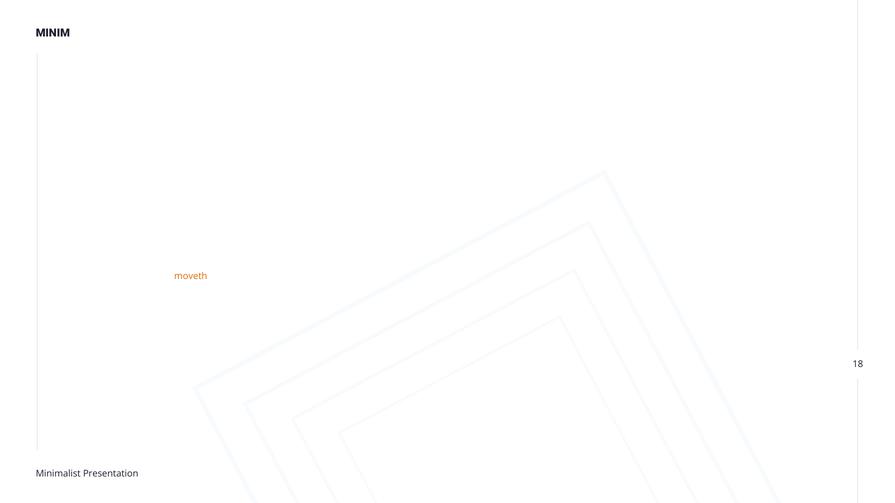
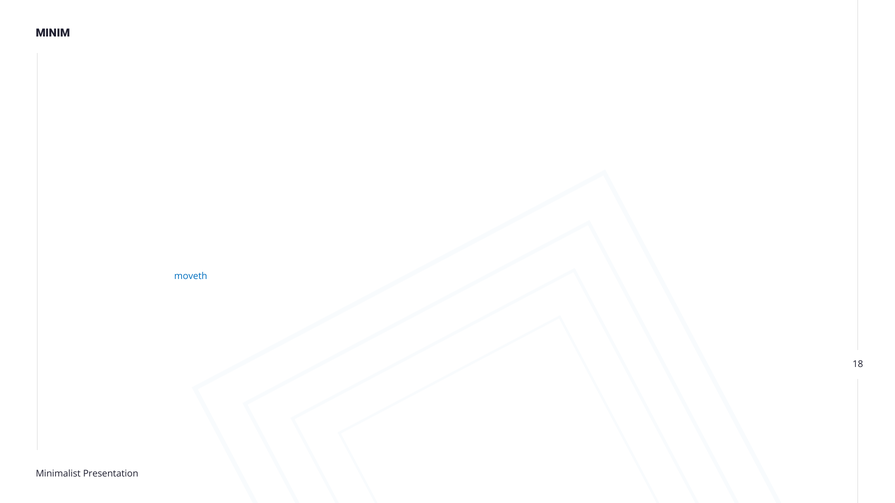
moveth colour: orange -> blue
